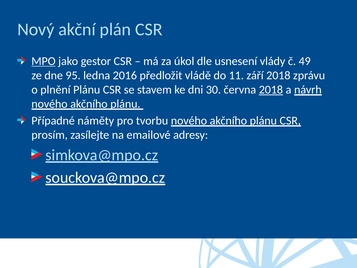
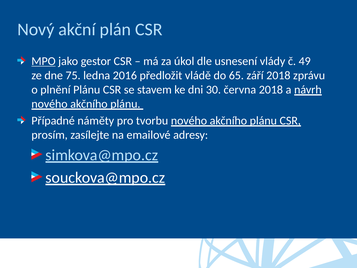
95: 95 -> 75
11: 11 -> 65
2018 at (271, 90) underline: present -> none
